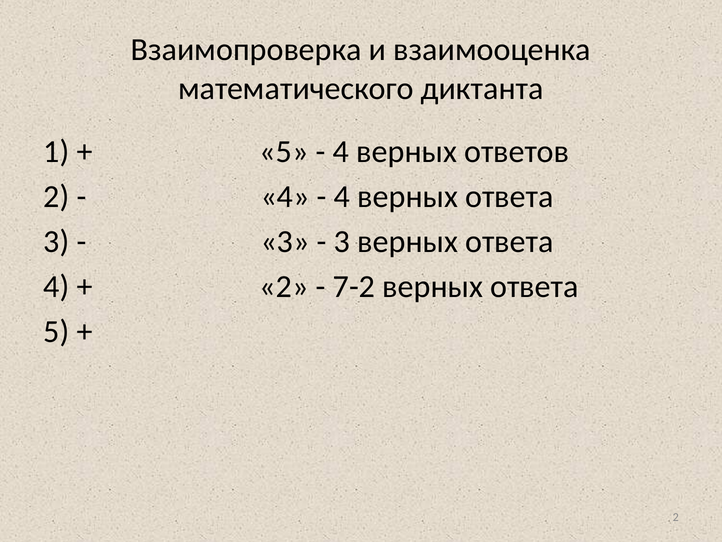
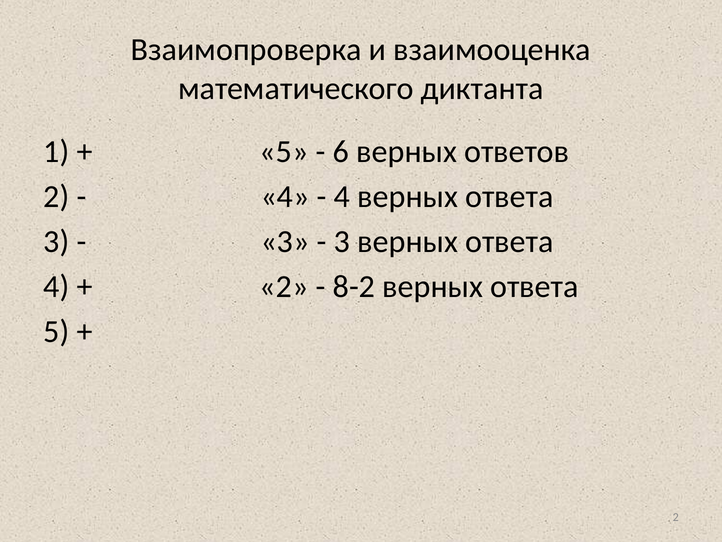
4 at (341, 151): 4 -> 6
7-2: 7-2 -> 8-2
